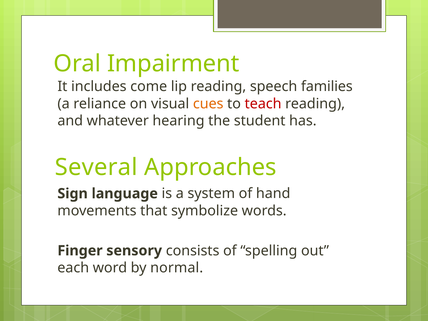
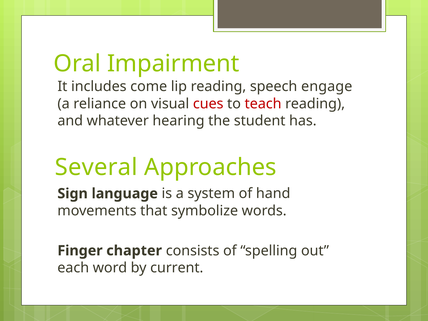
families: families -> engage
cues colour: orange -> red
sensory: sensory -> chapter
normal: normal -> current
